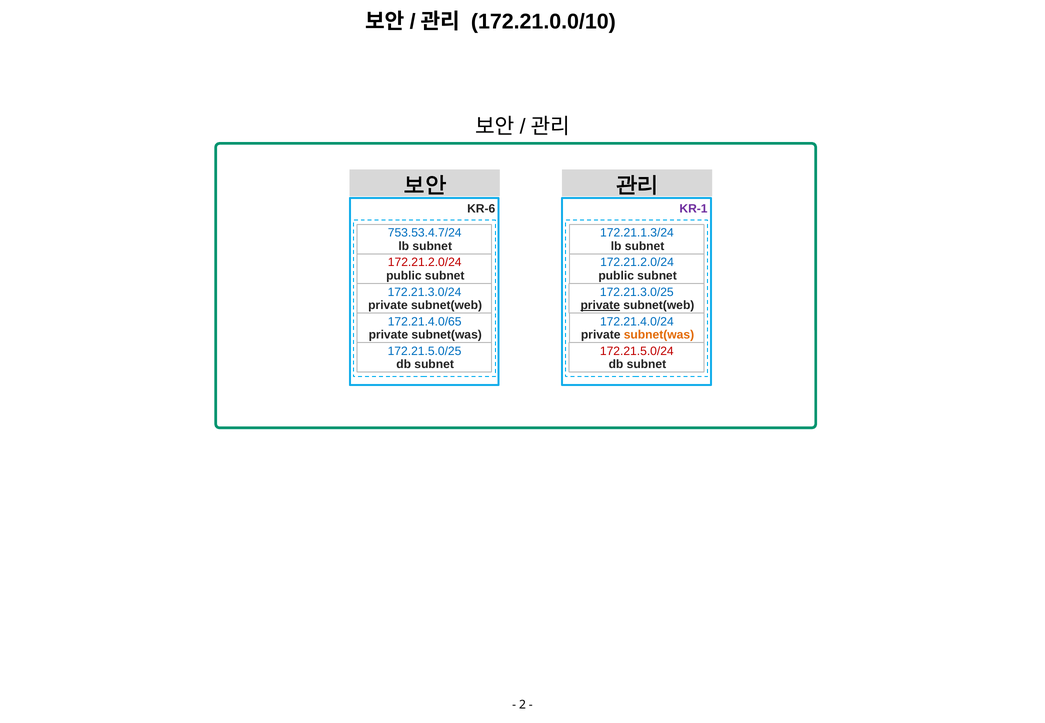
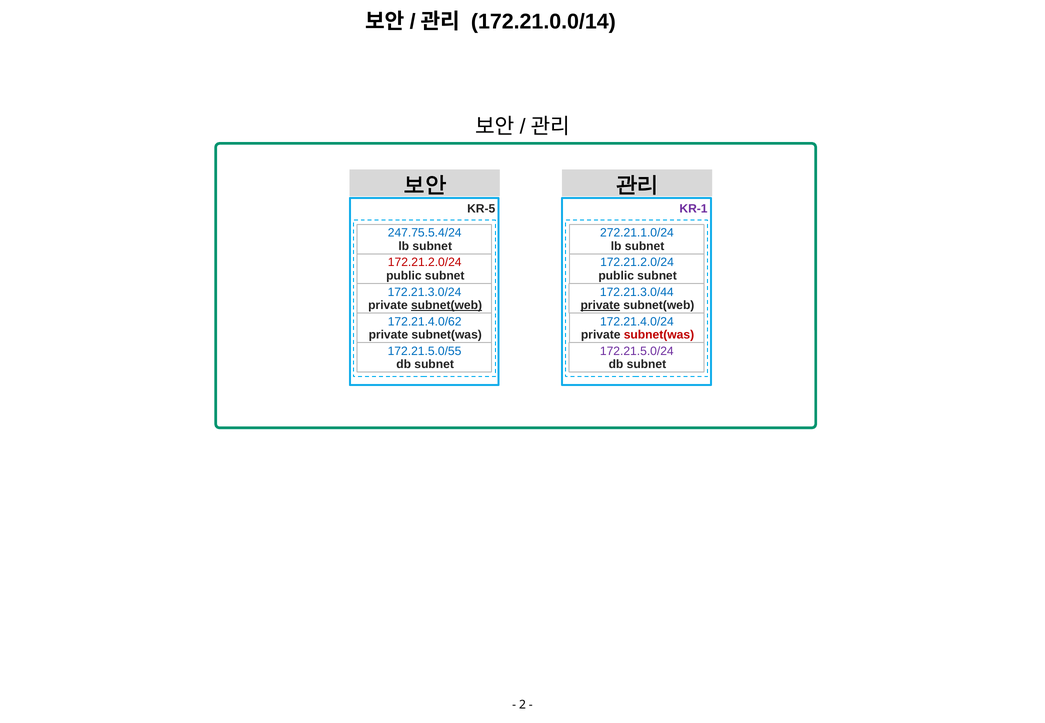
172.21.0.0/10: 172.21.0.0/10 -> 172.21.0.0/14
KR-6: KR-6 -> KR-5
753.53.4.7/24: 753.53.4.7/24 -> 247.75.5.4/24
172.21.1.3/24: 172.21.1.3/24 -> 272.21.1.0/24
172.21.3.0/25: 172.21.3.0/25 -> 172.21.3.0/44
subnet(web at (447, 305) underline: none -> present
172.21.4.0/65: 172.21.4.0/65 -> 172.21.4.0/62
subnet(was at (659, 335) colour: orange -> red
172.21.5.0/25: 172.21.5.0/25 -> 172.21.5.0/55
172.21.5.0/24 colour: red -> purple
